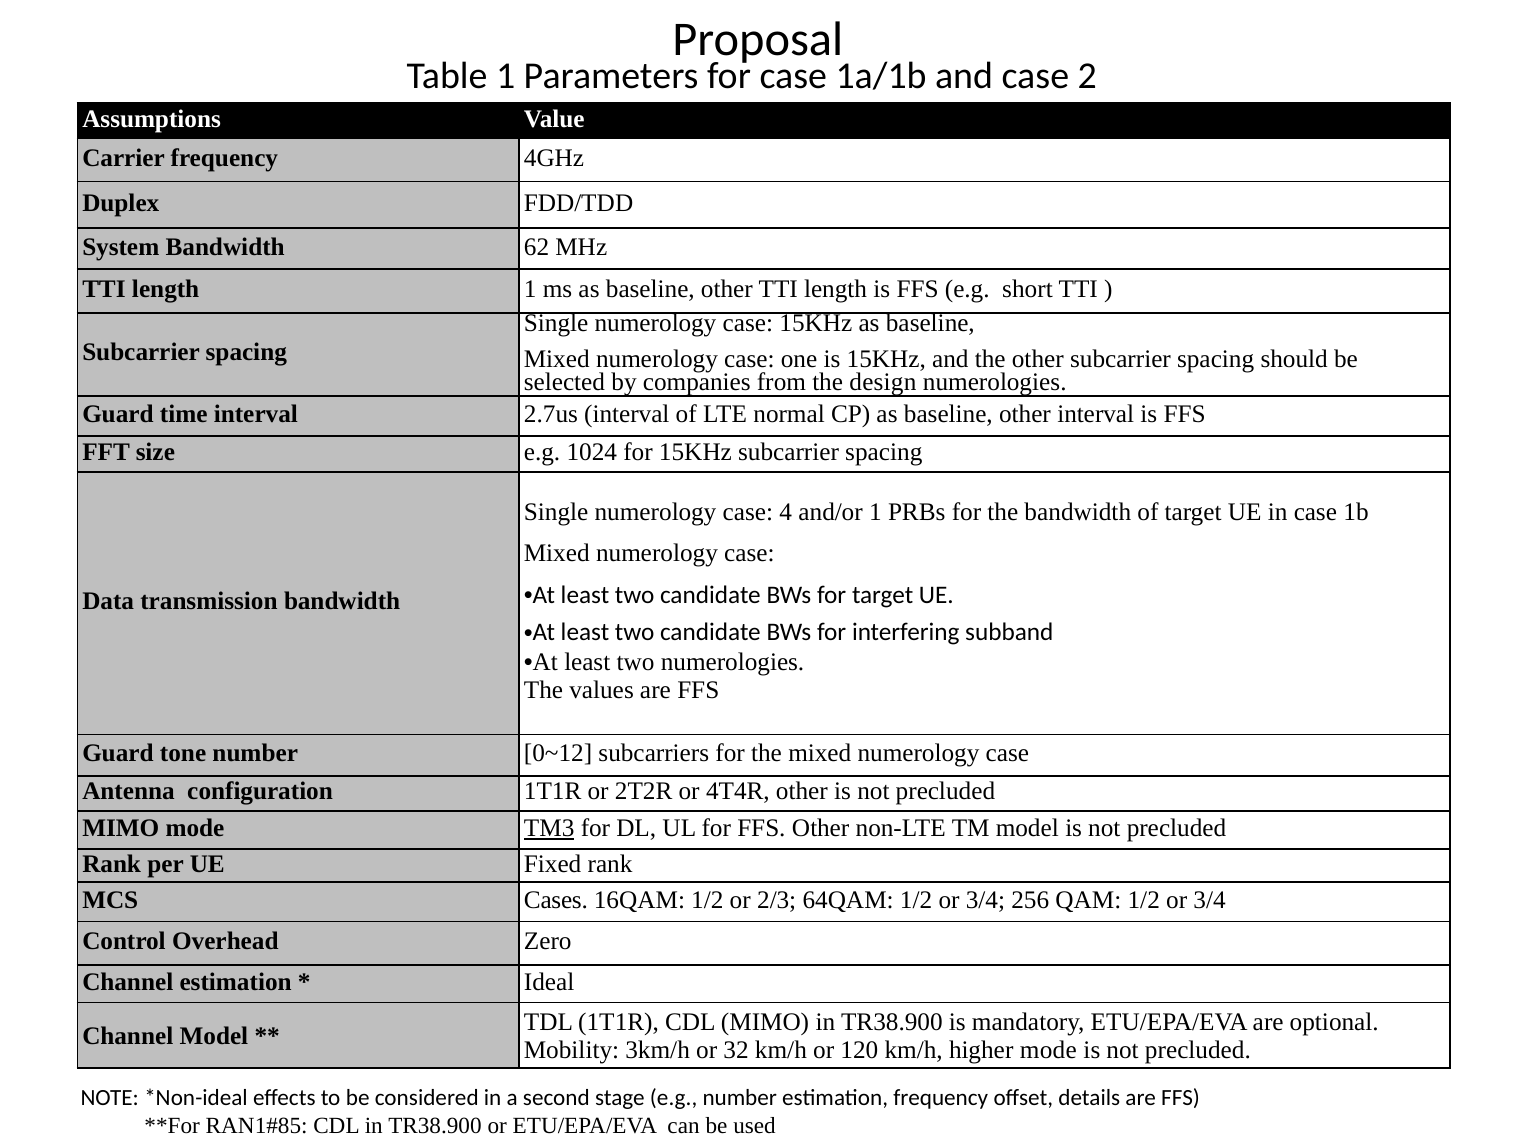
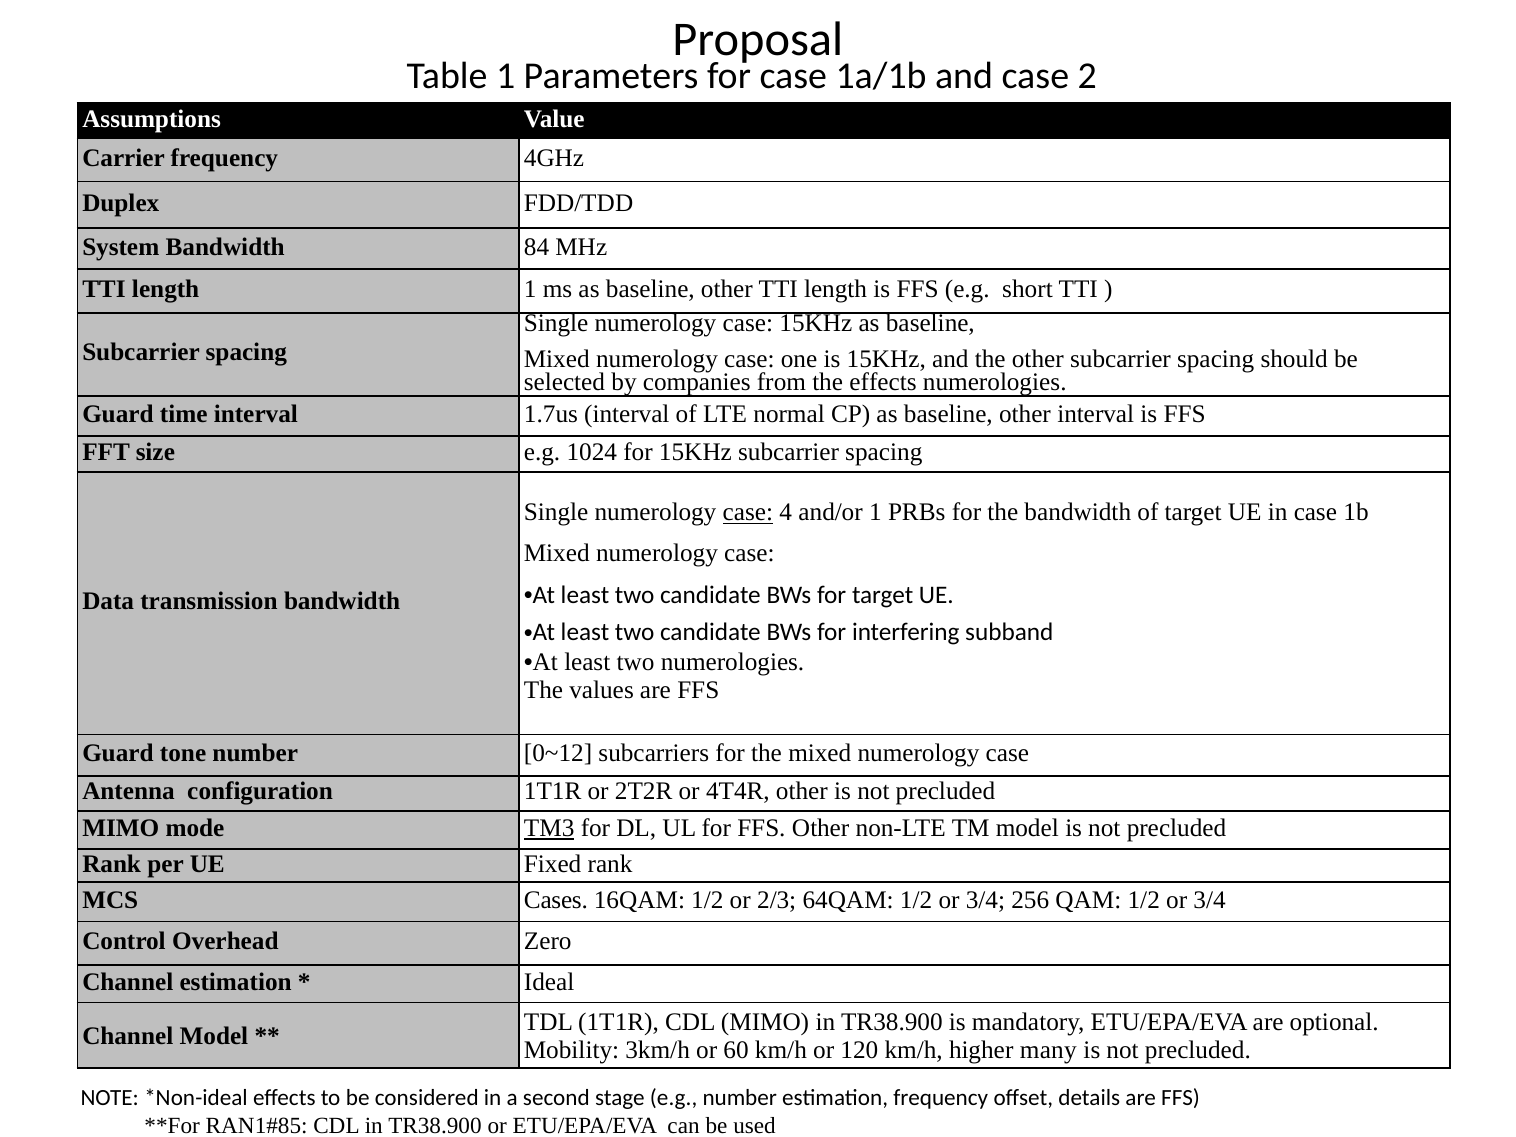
62: 62 -> 84
the design: design -> effects
2.7us: 2.7us -> 1.7us
case at (748, 513) underline: none -> present
32: 32 -> 60
higher mode: mode -> many
